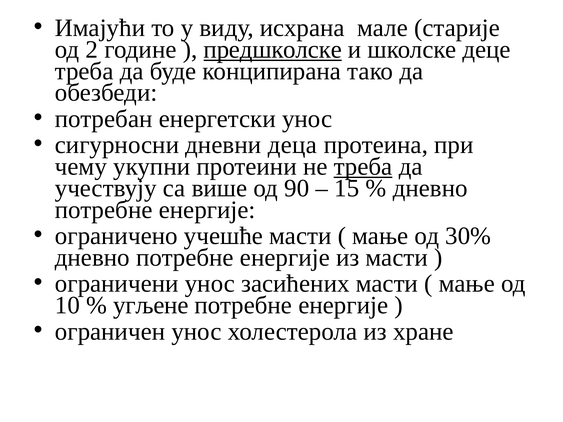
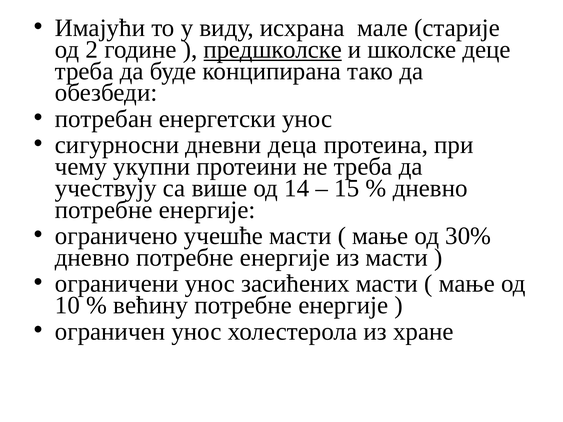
треба at (363, 167) underline: present -> none
90: 90 -> 14
угљене: угљене -> већину
